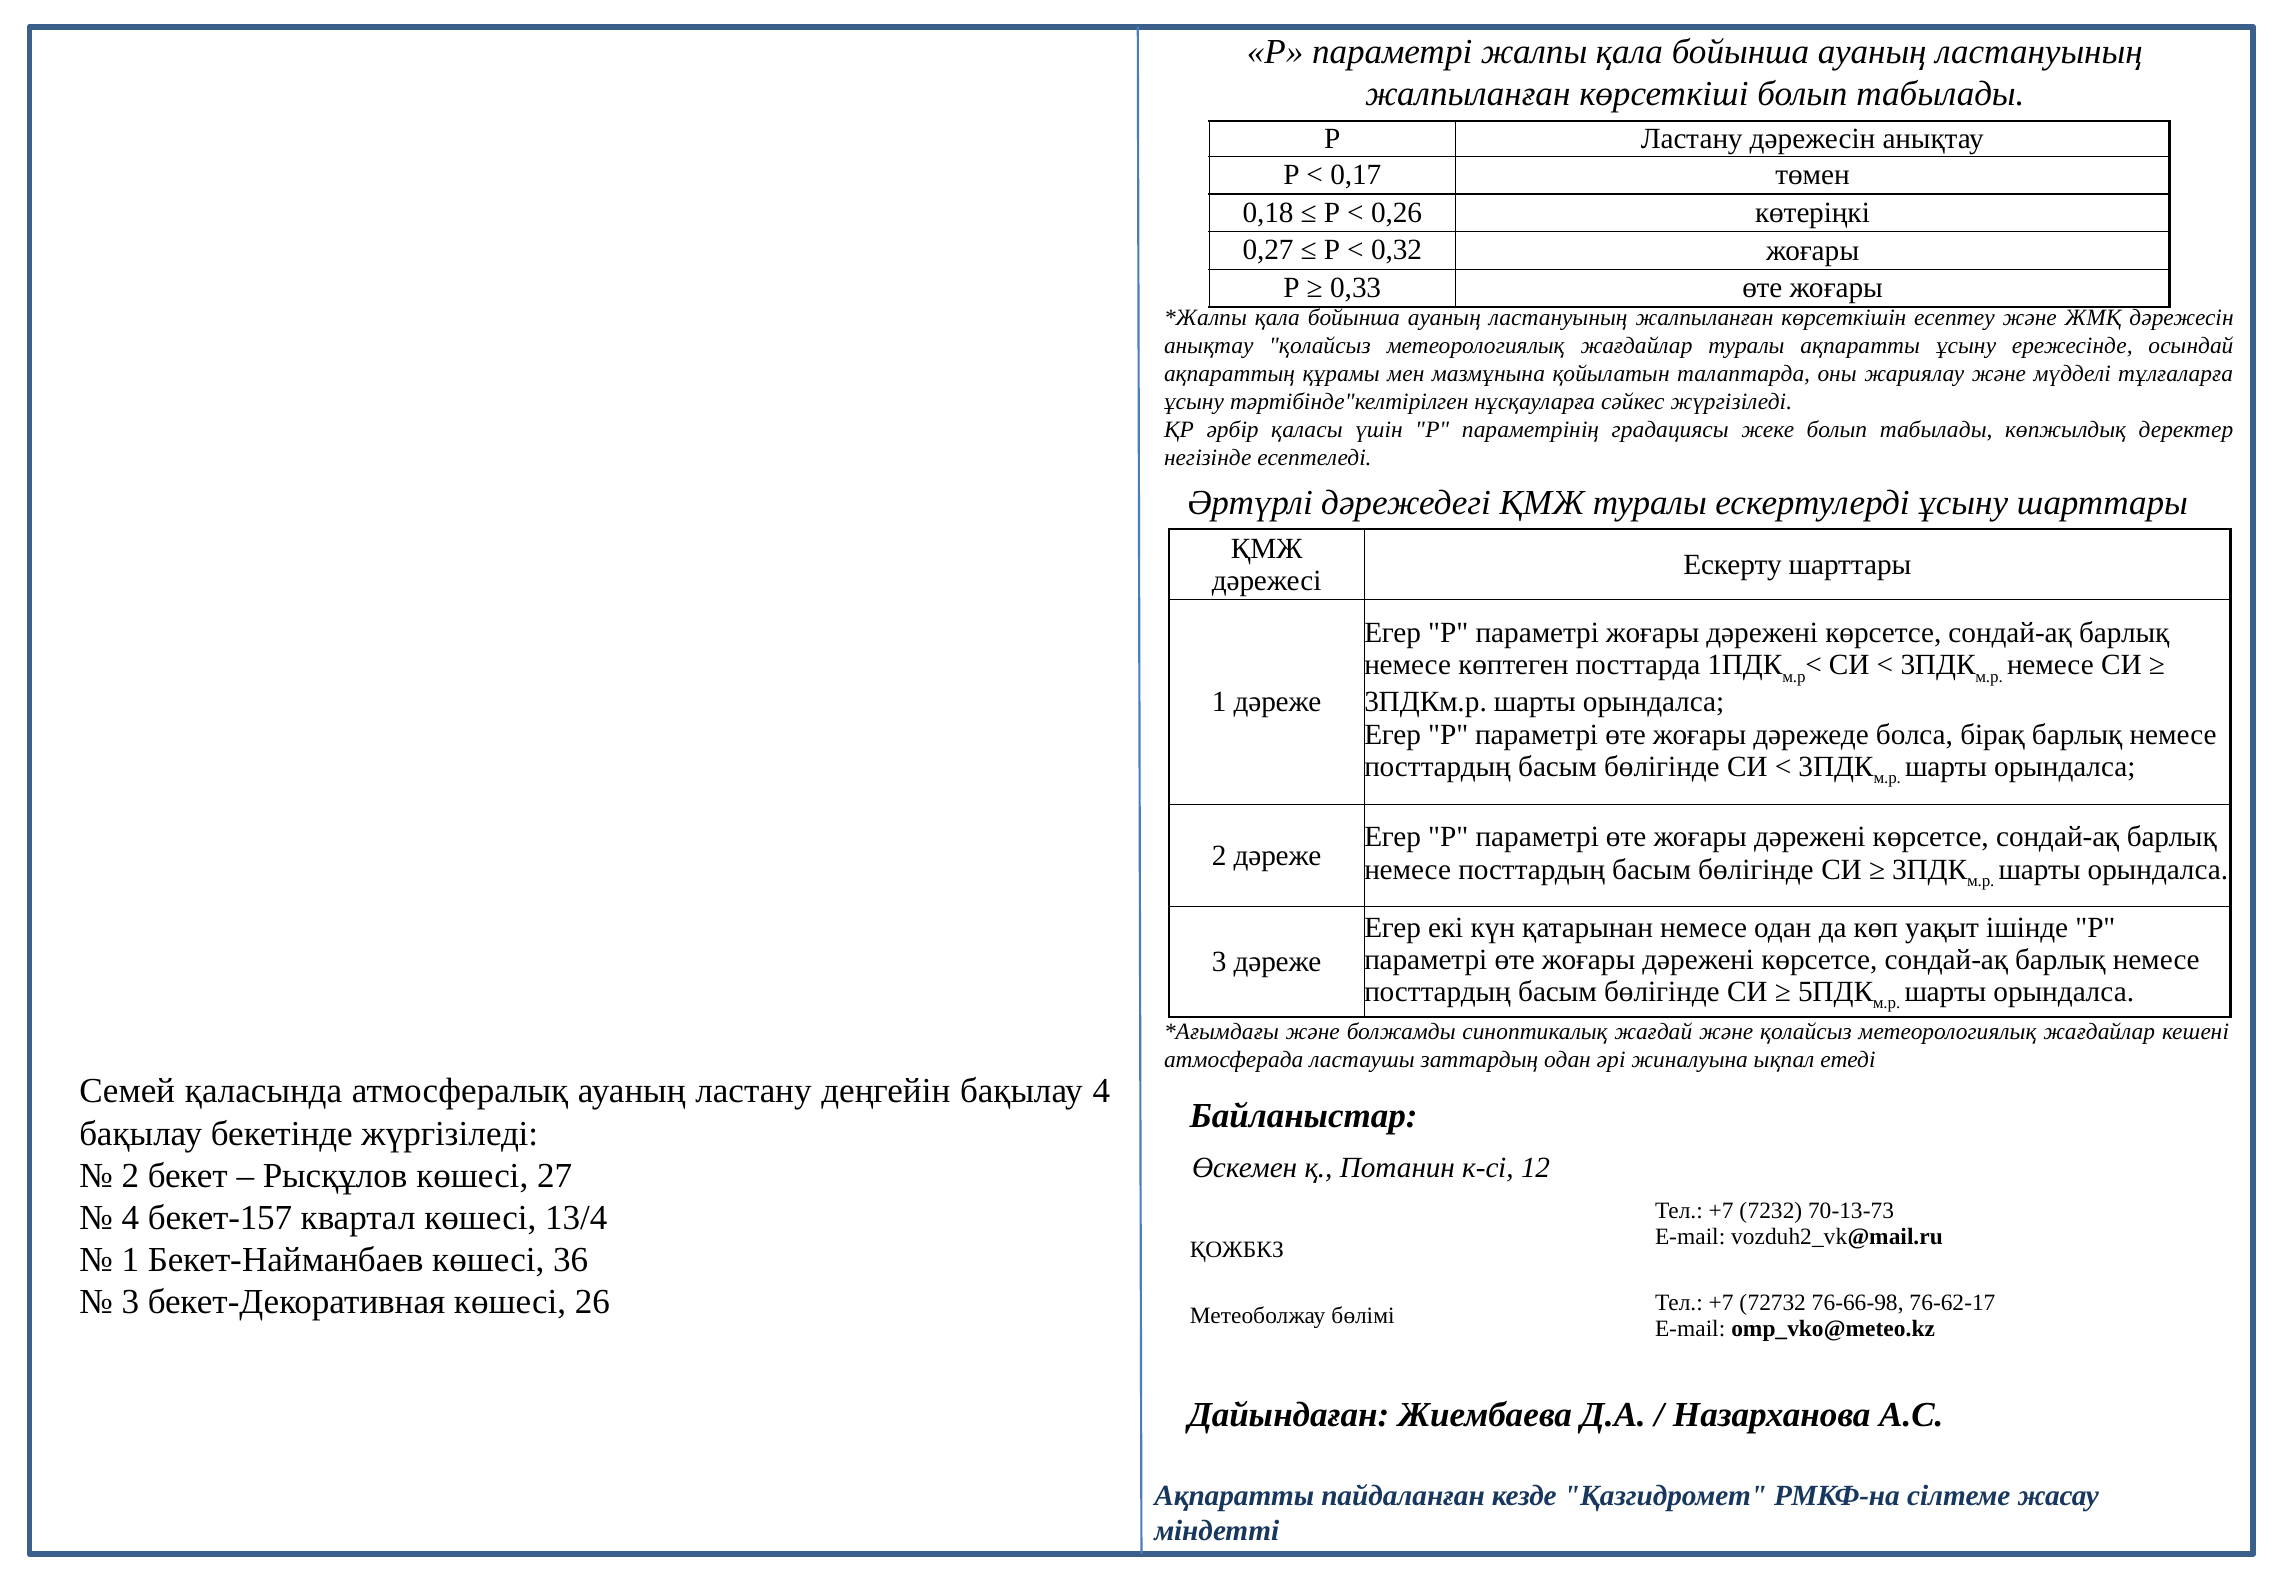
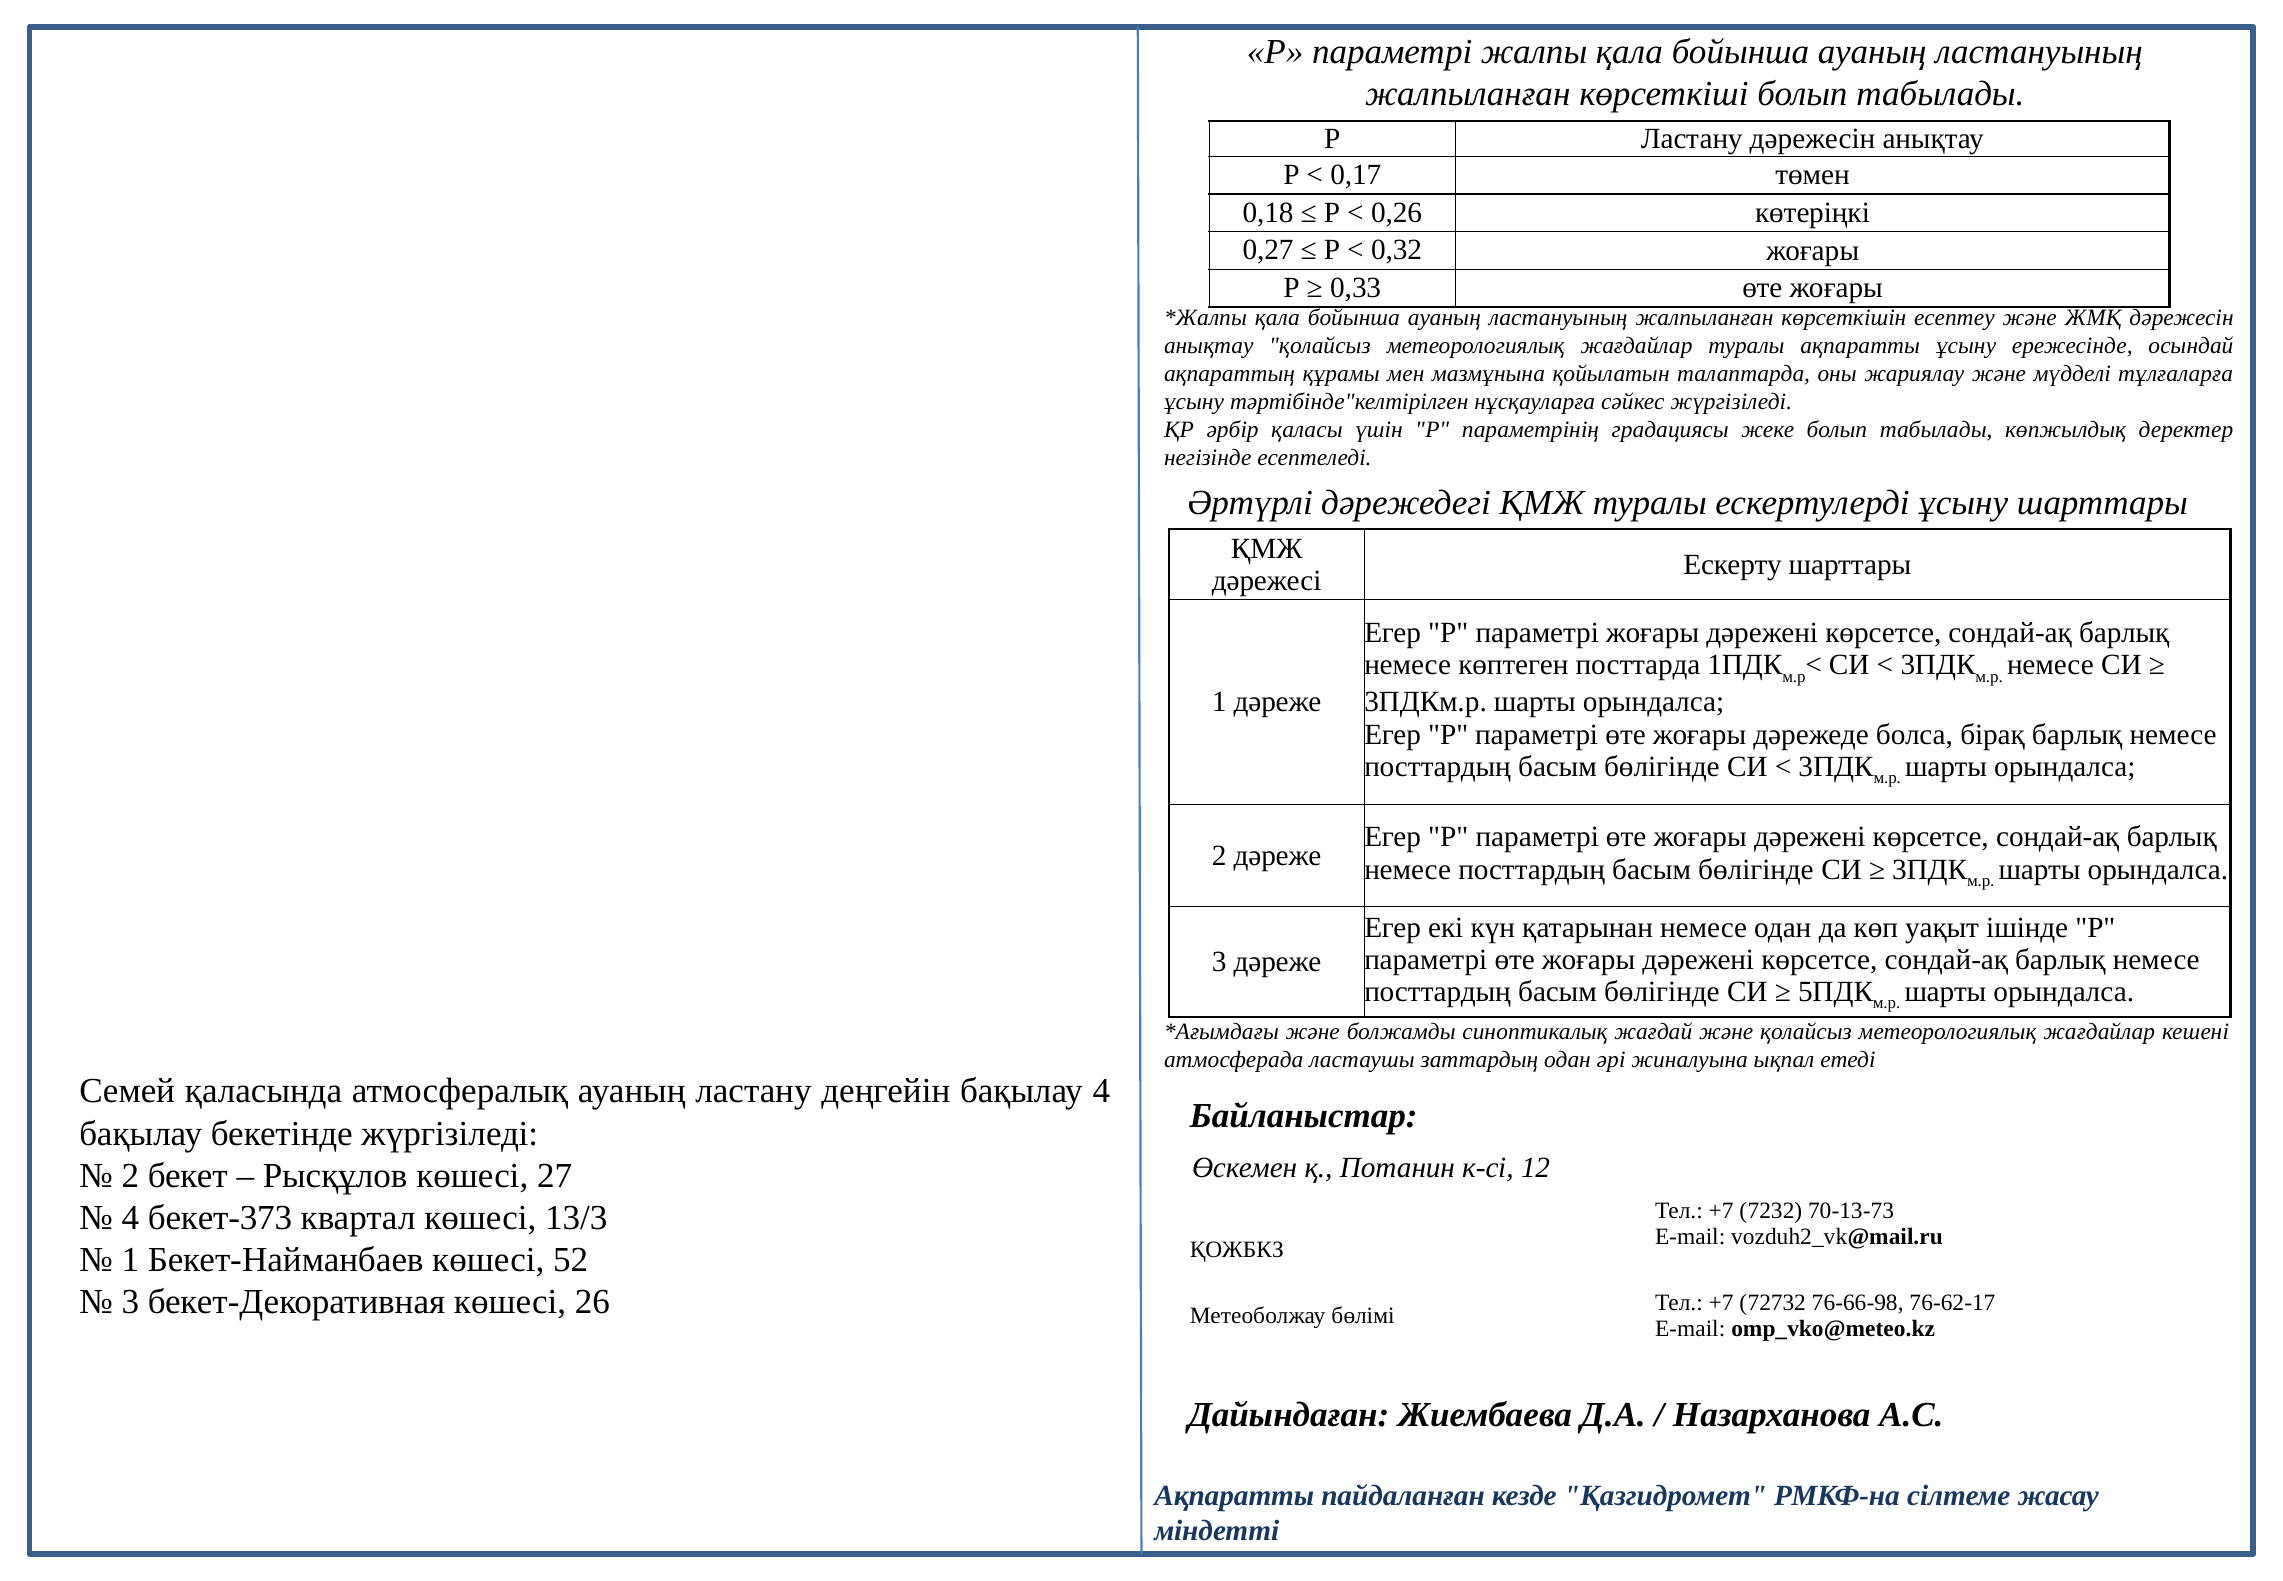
бекет-157: бекет-157 -> бекет-373
13/4: 13/4 -> 13/3
36: 36 -> 52
